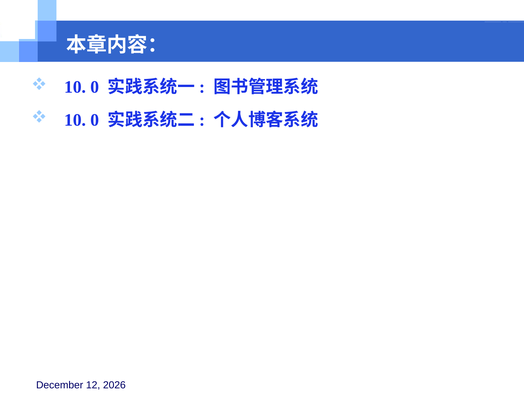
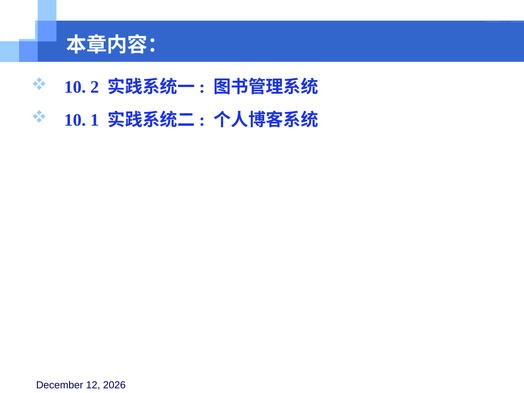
0 at (95, 87): 0 -> 2
0 at (95, 120): 0 -> 1
